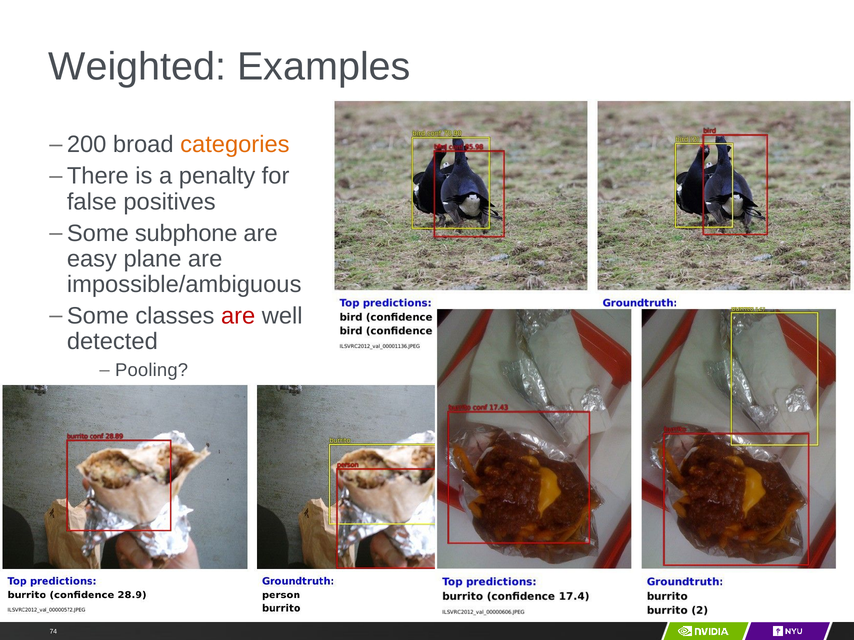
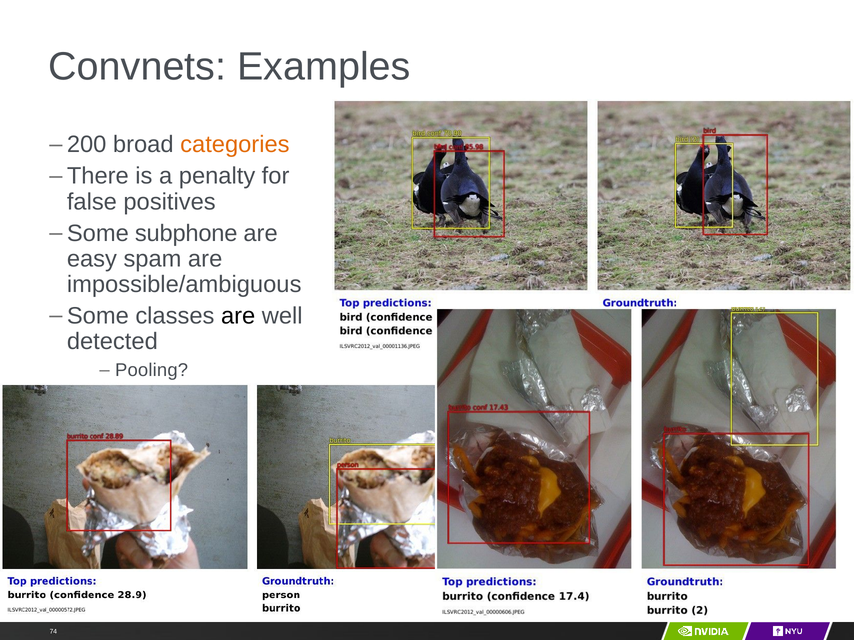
Weighted: Weighted -> Convnets
plane: plane -> spam
are at (238, 316) colour: red -> black
